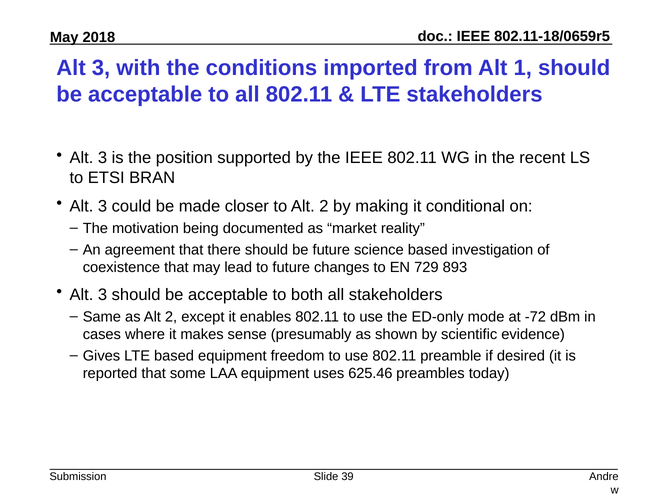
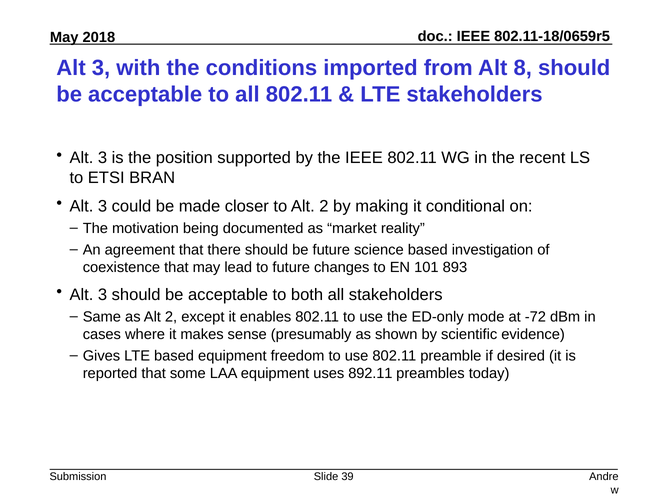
1: 1 -> 8
729: 729 -> 101
625.46: 625.46 -> 892.11
